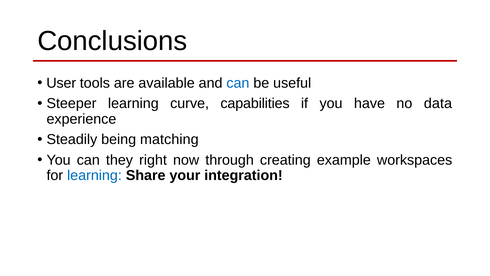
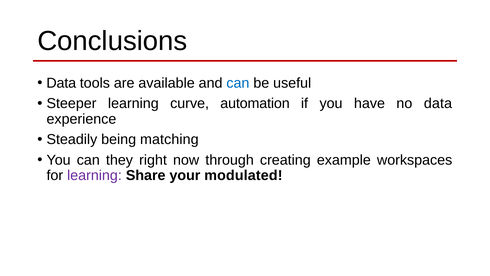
User at (61, 83): User -> Data
capabilities: capabilities -> automation
learning at (94, 175) colour: blue -> purple
integration: integration -> modulated
